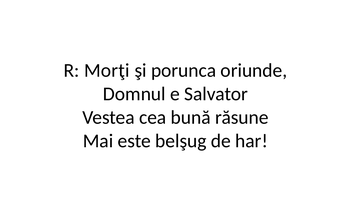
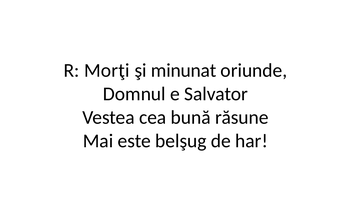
porunca: porunca -> minunat
